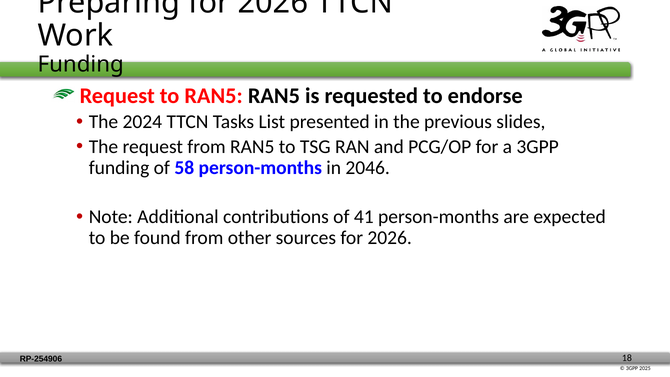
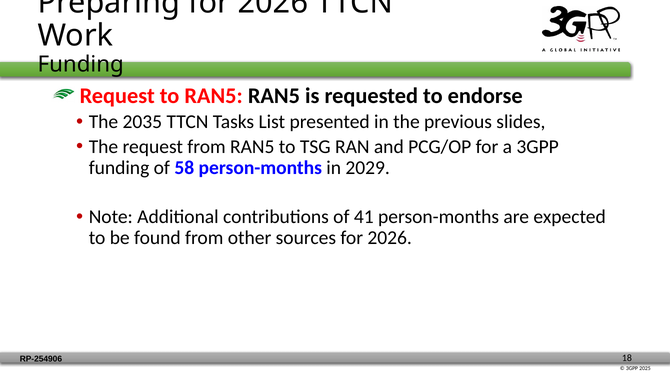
2024: 2024 -> 2035
2046: 2046 -> 2029
